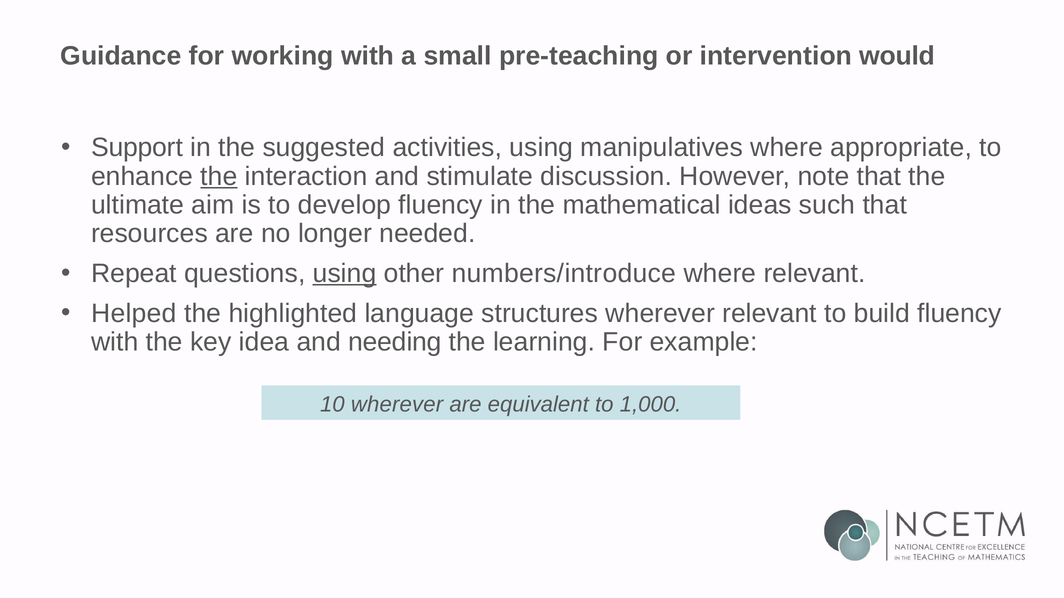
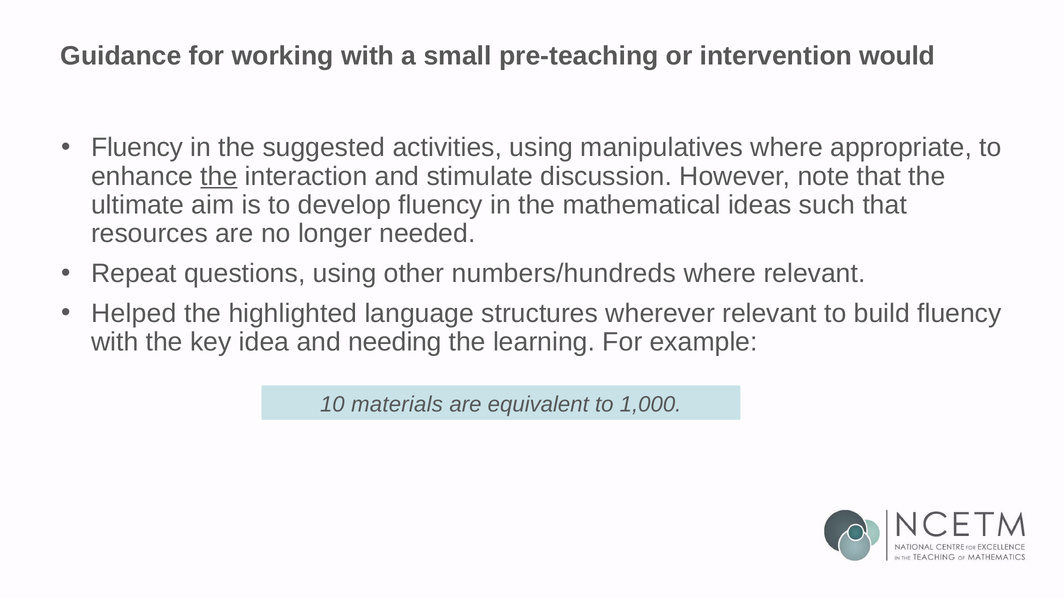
Support at (137, 148): Support -> Fluency
using at (345, 274) underline: present -> none
numbers/introduce: numbers/introduce -> numbers/hundreds
10 wherever: wherever -> materials
